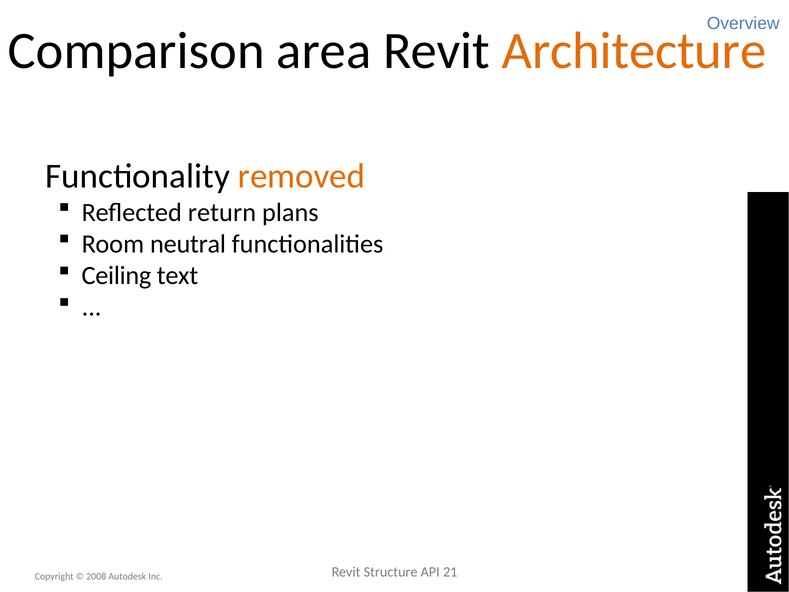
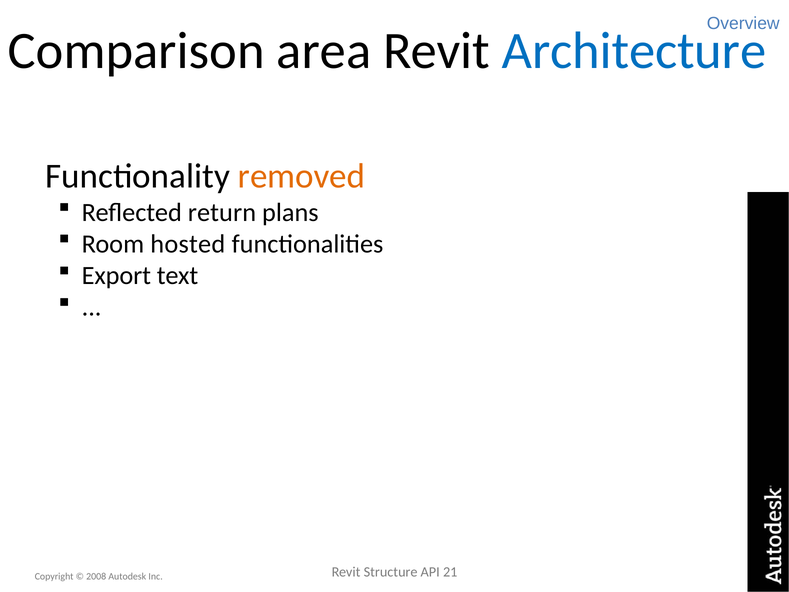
Architecture colour: orange -> blue
neutral: neutral -> hosted
Ceiling: Ceiling -> Export
